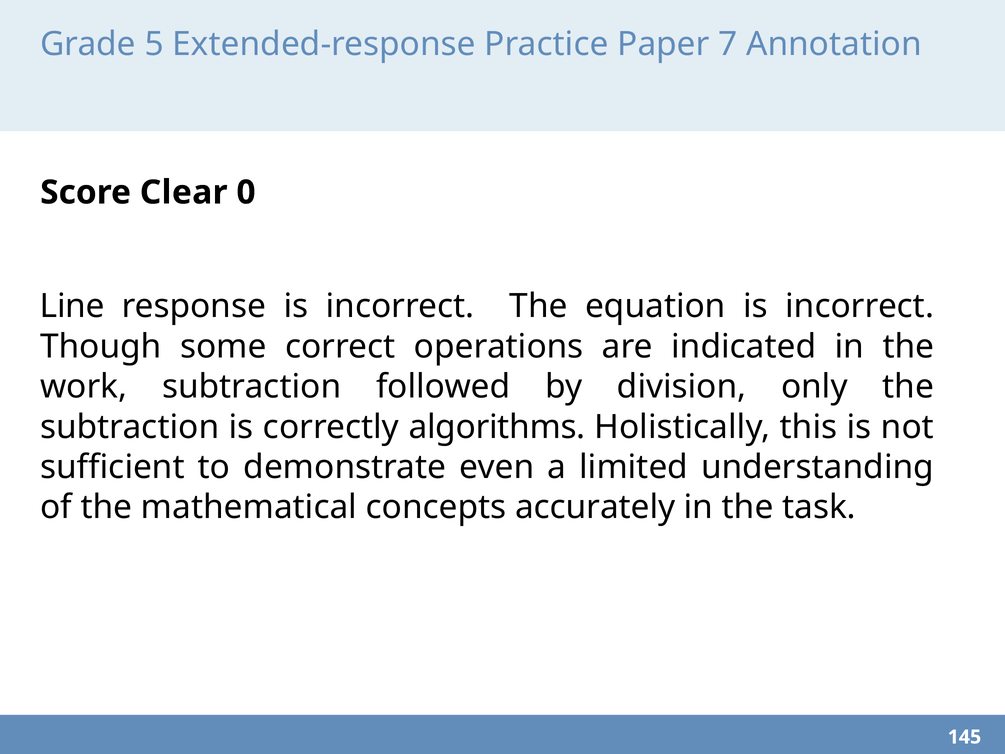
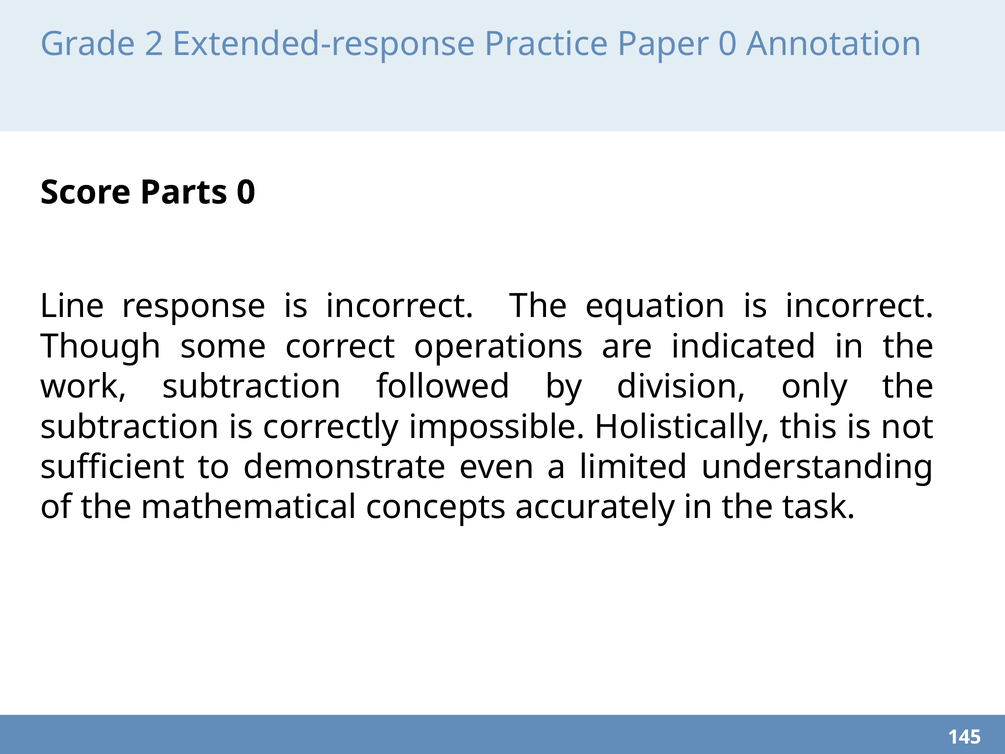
5: 5 -> 2
Paper 7: 7 -> 0
Clear: Clear -> Parts
algorithms: algorithms -> impossible
